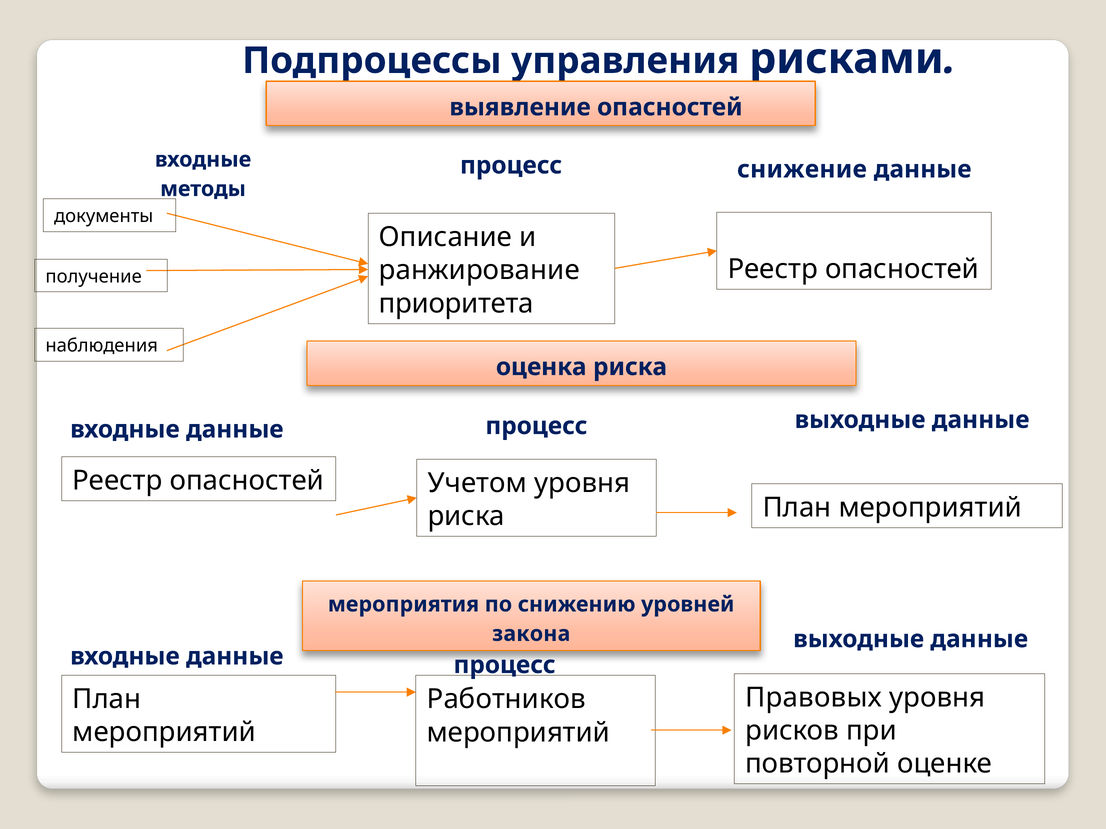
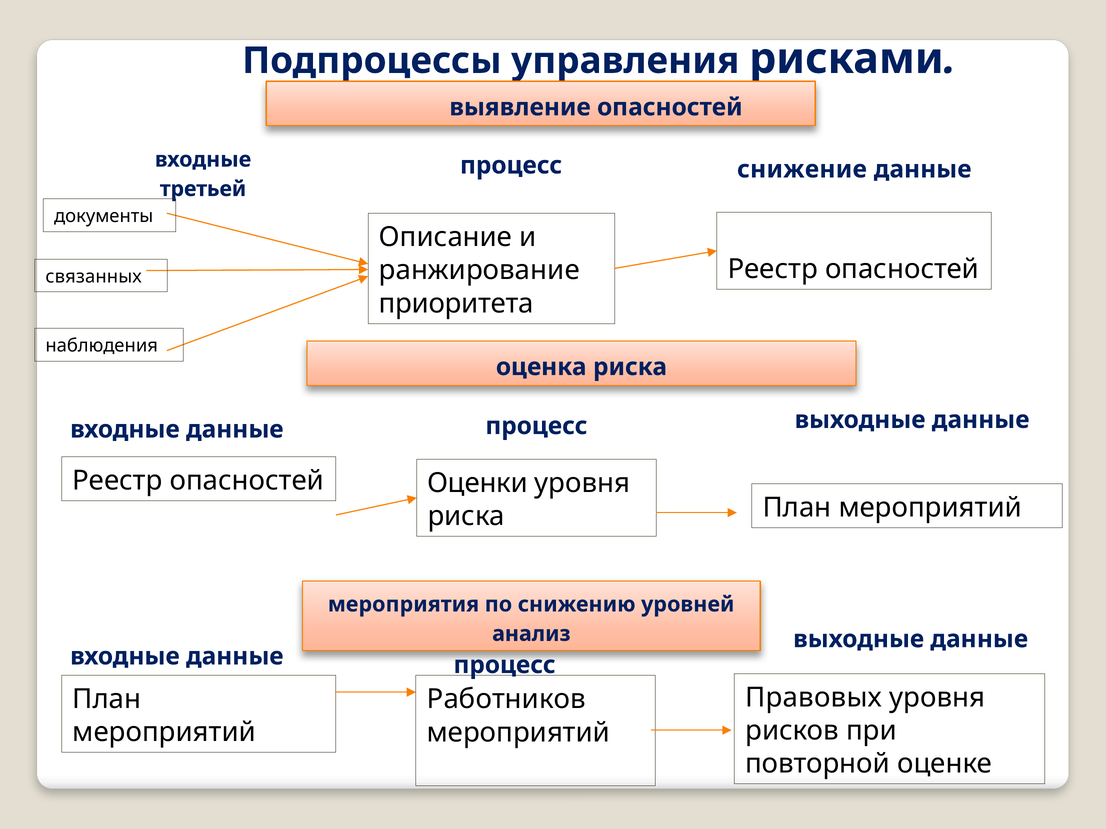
методы: методы -> третьей
получение: получение -> связанных
Учетом: Учетом -> Оценки
закона: закона -> анализ
